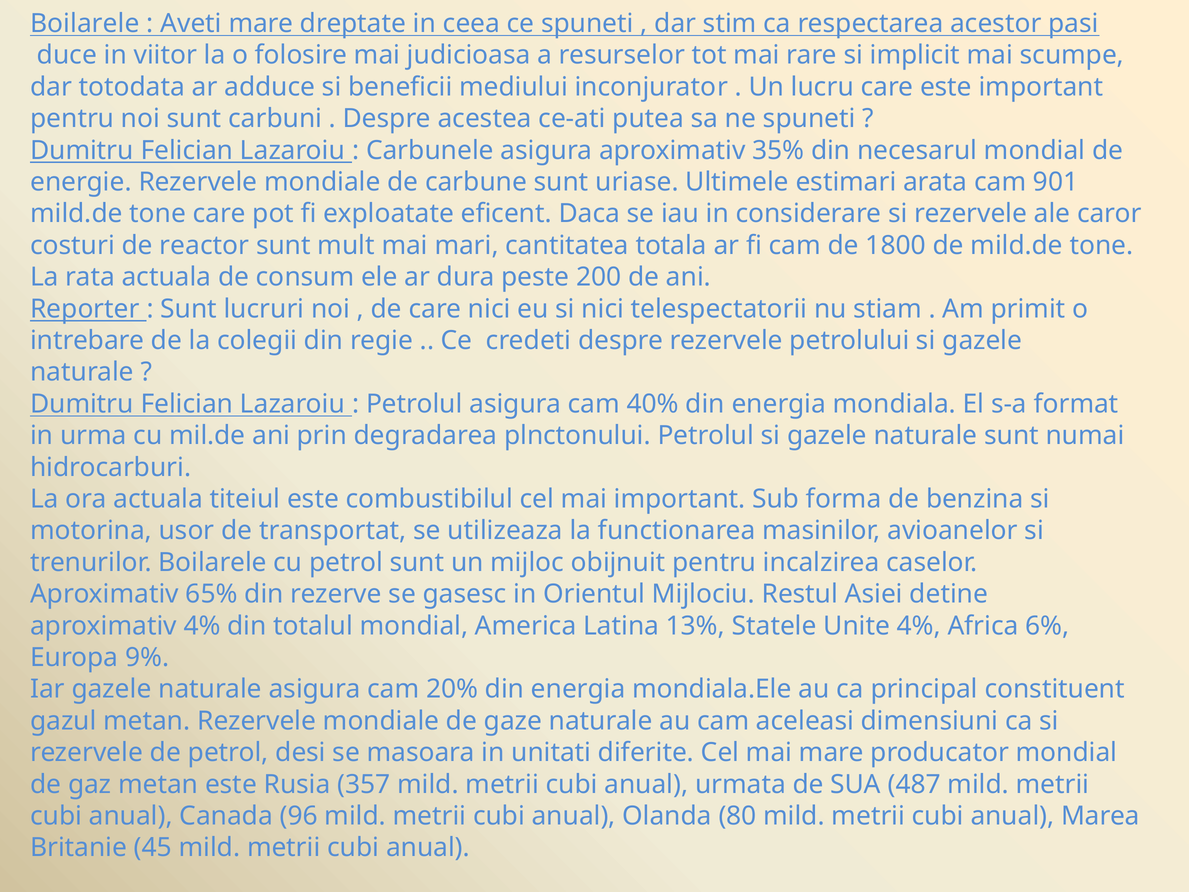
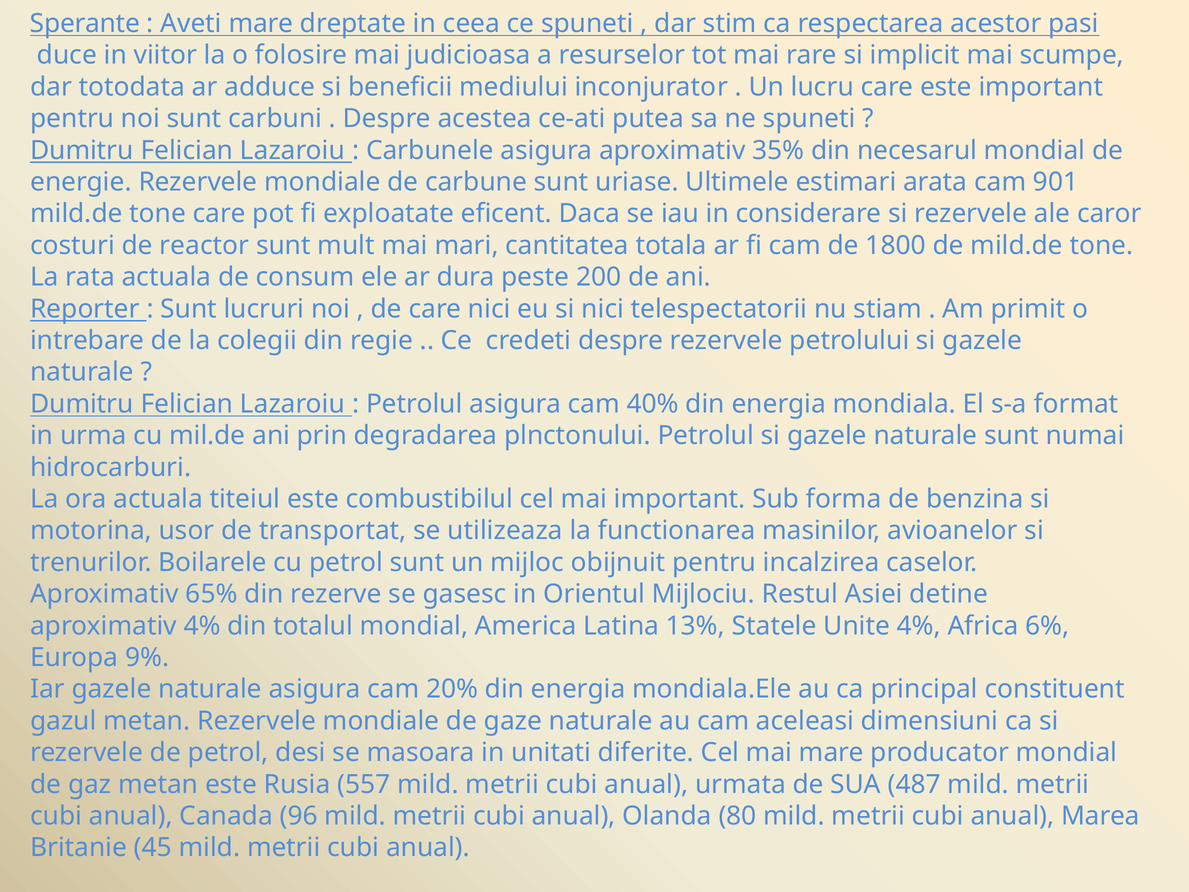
Boilarele at (85, 24): Boilarele -> Sperante
357: 357 -> 557
